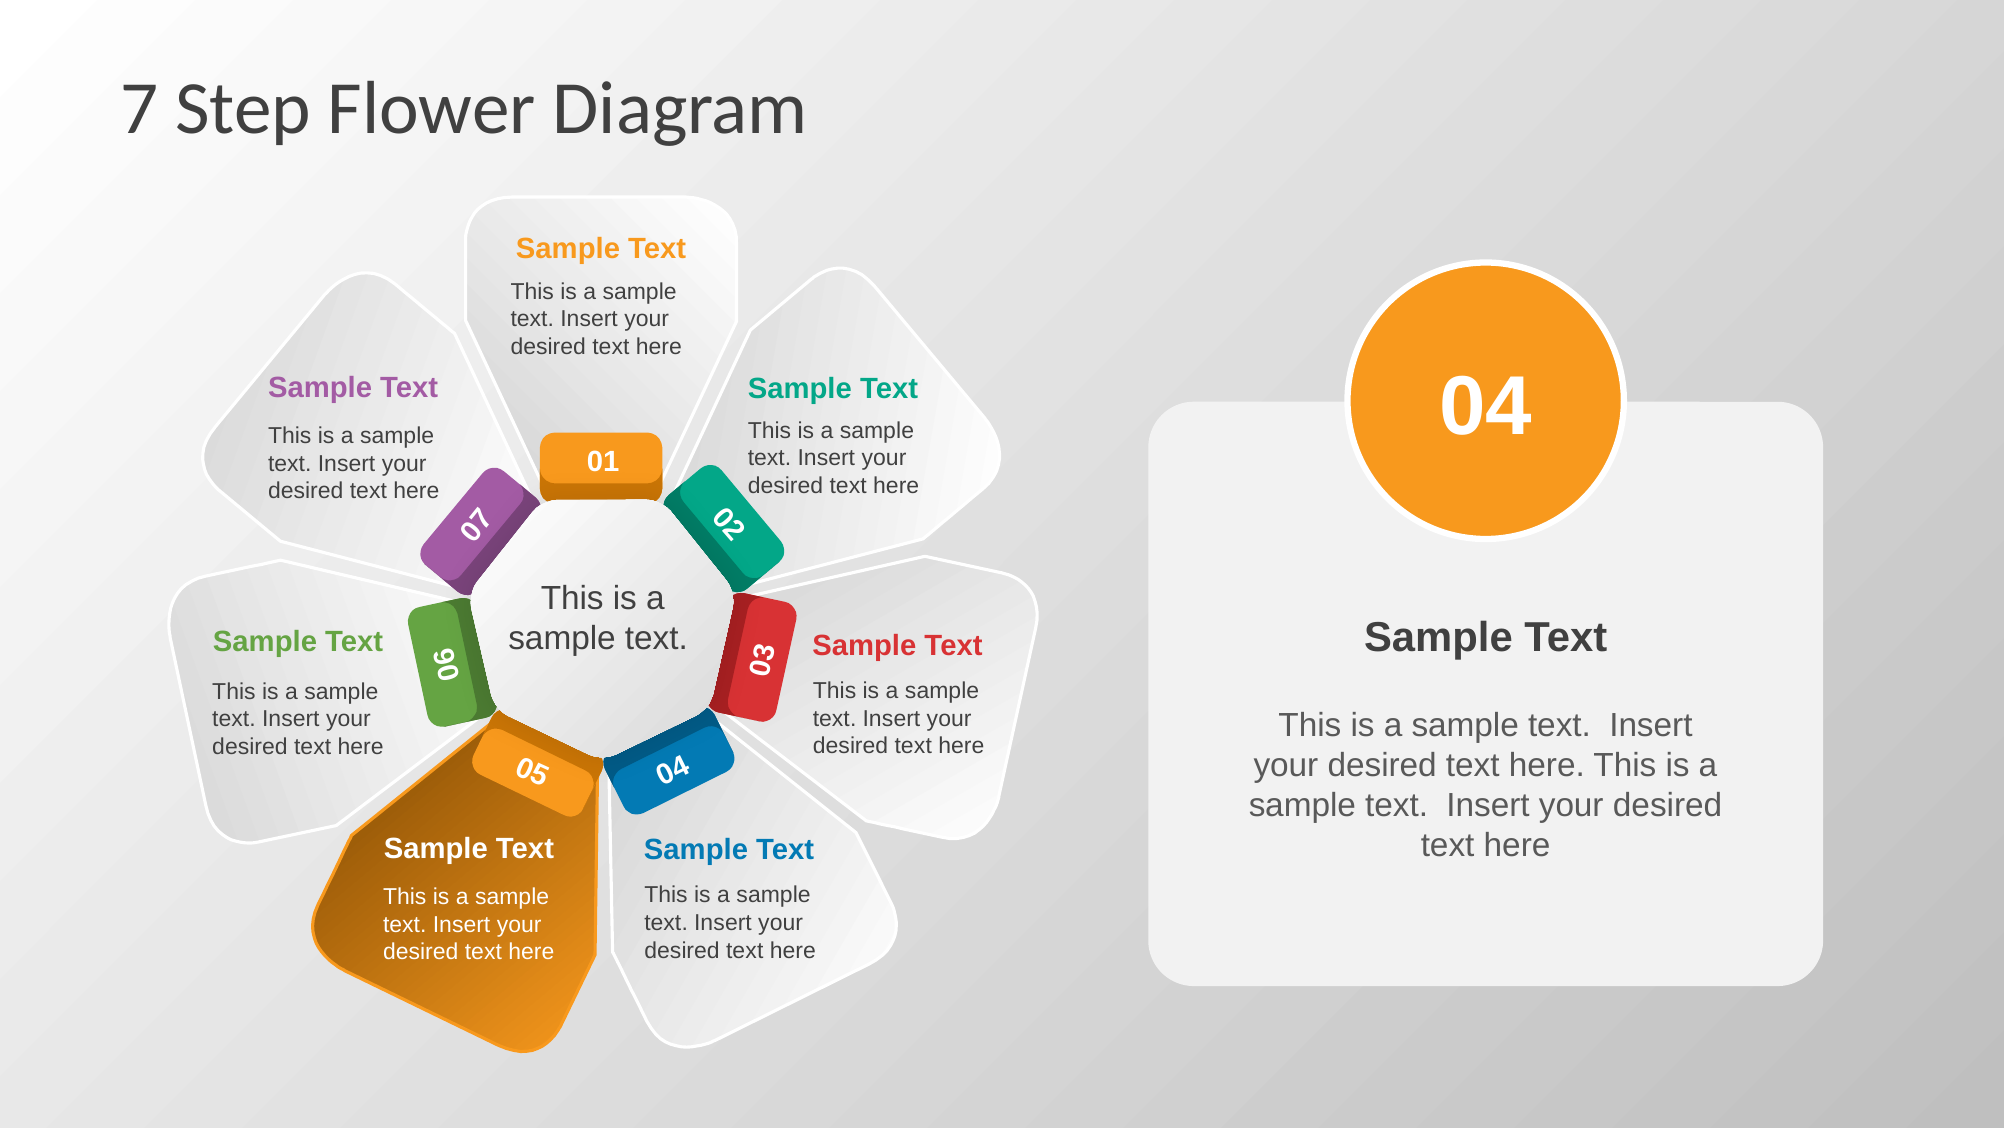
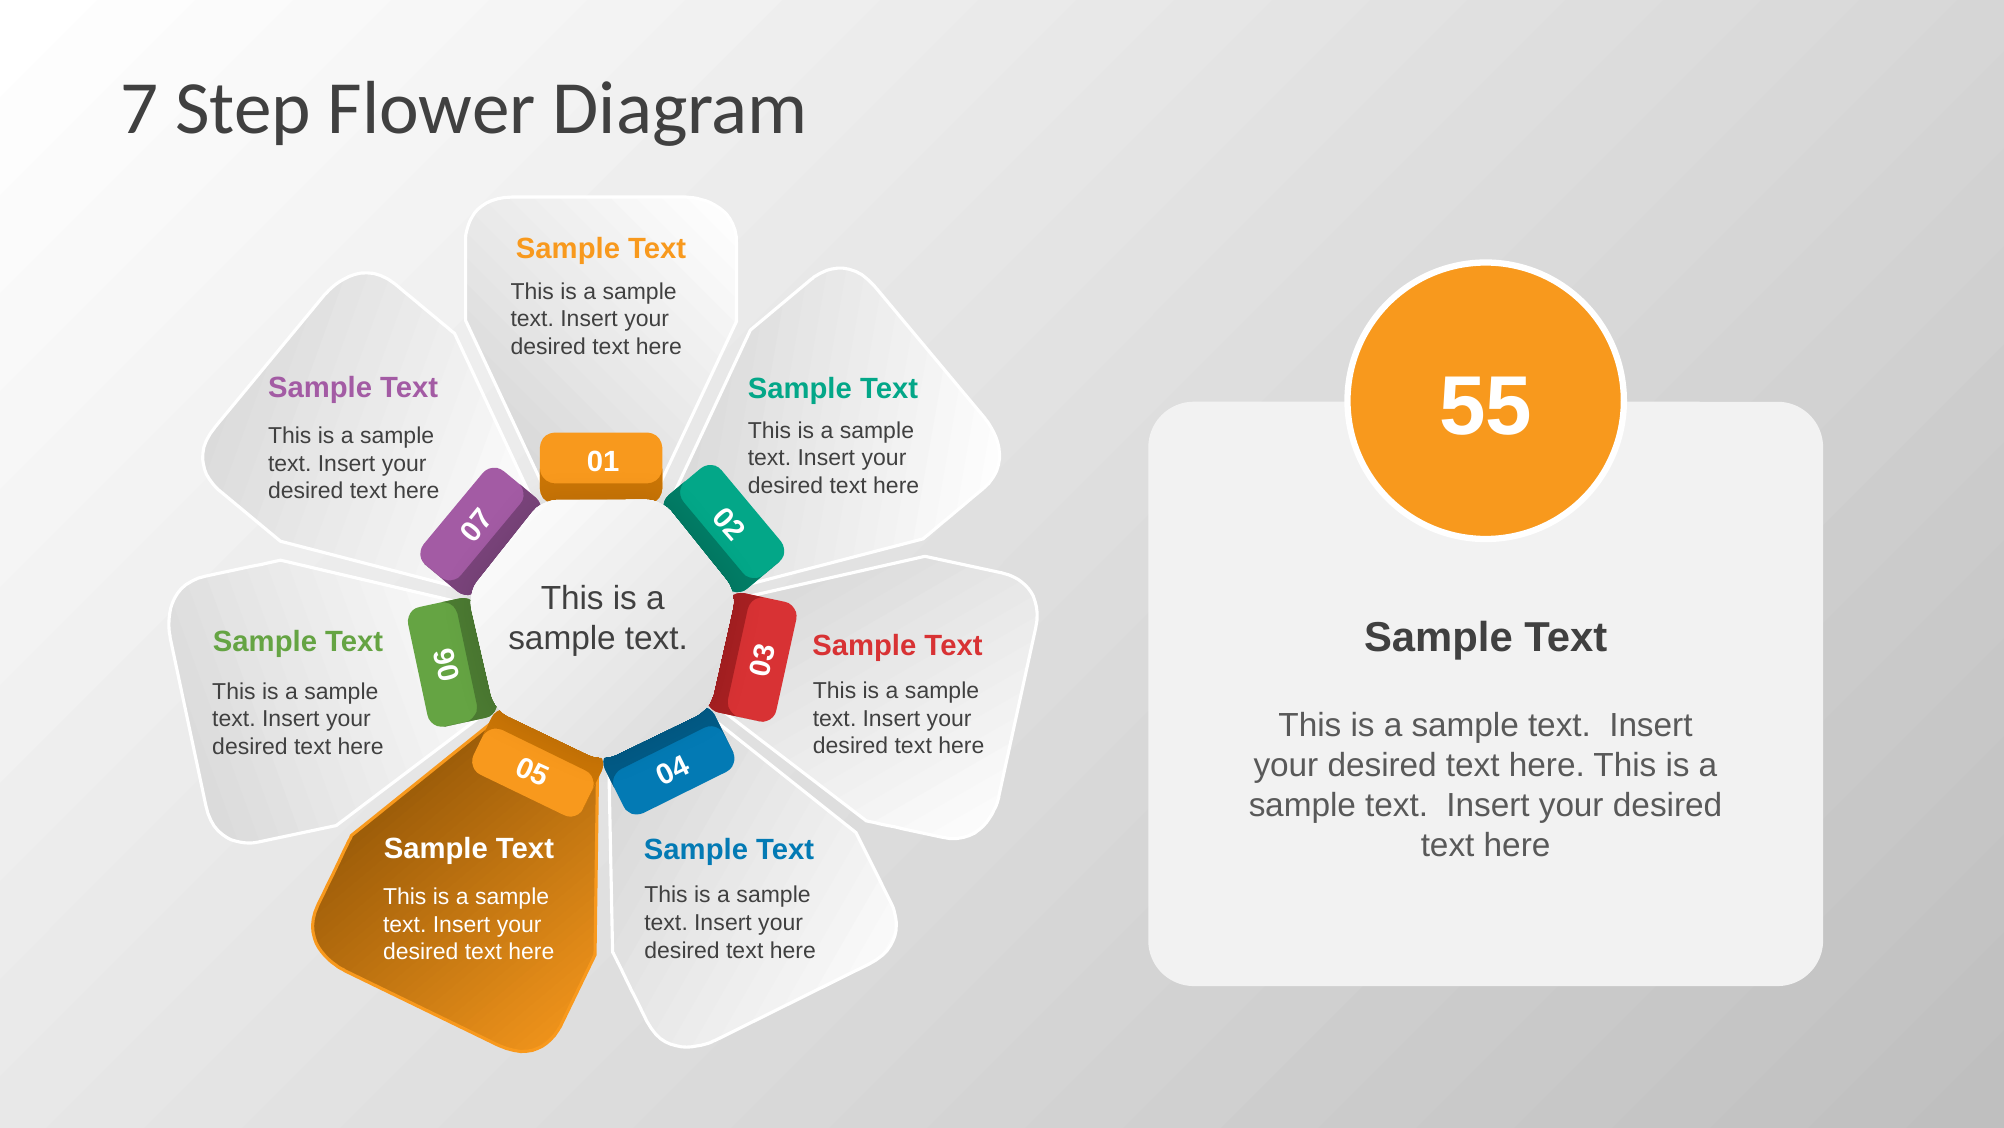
04: 04 -> 55
